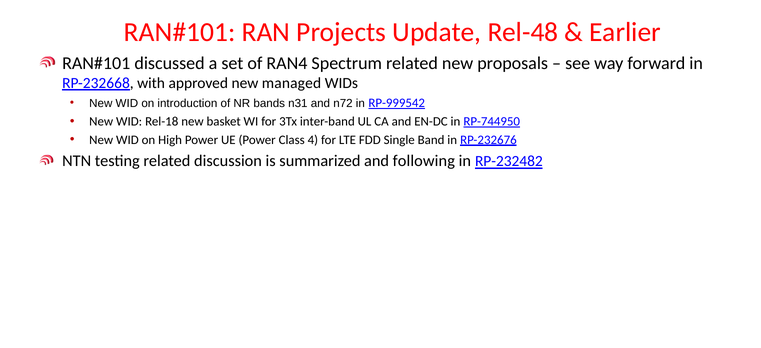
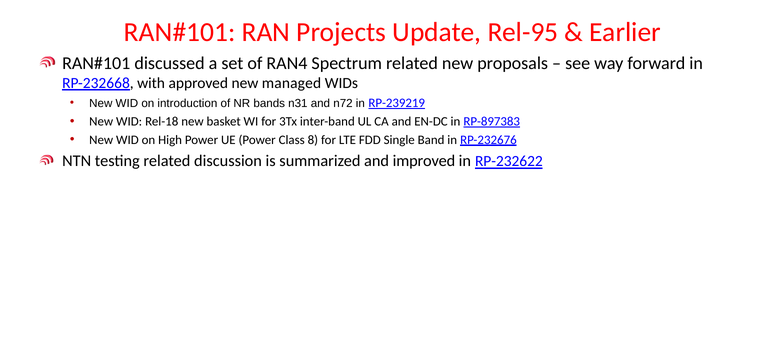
Rel-48: Rel-48 -> Rel-95
RP-999542: RP-999542 -> RP-239219
RP-744950: RP-744950 -> RP-897383
4: 4 -> 8
following: following -> improved
RP-232482: RP-232482 -> RP-232622
